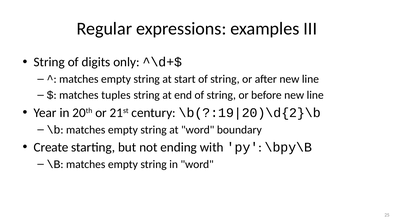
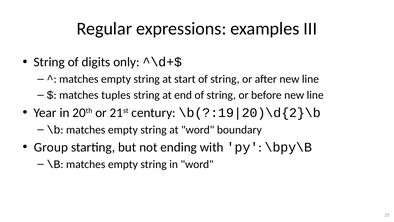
Create: Create -> Group
